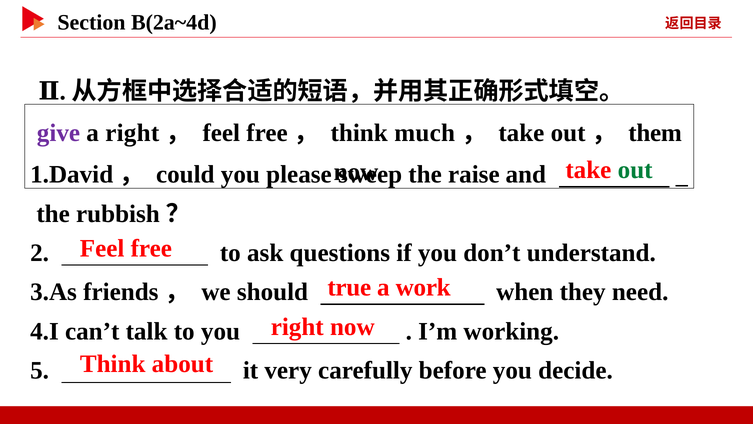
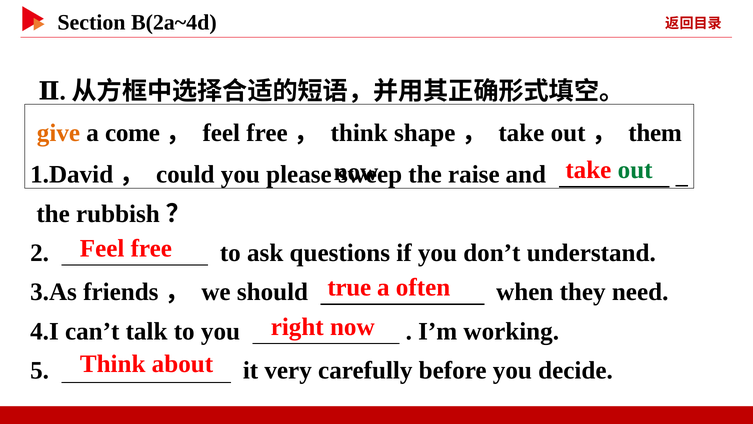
give colour: purple -> orange
a right: right -> come
much: much -> shape
work: work -> often
